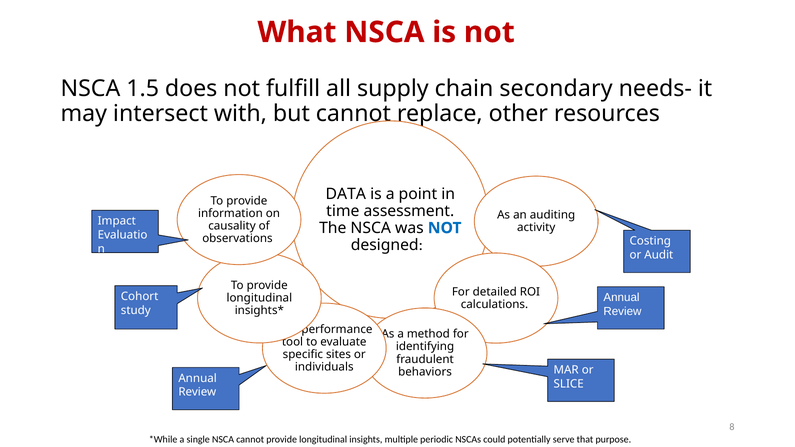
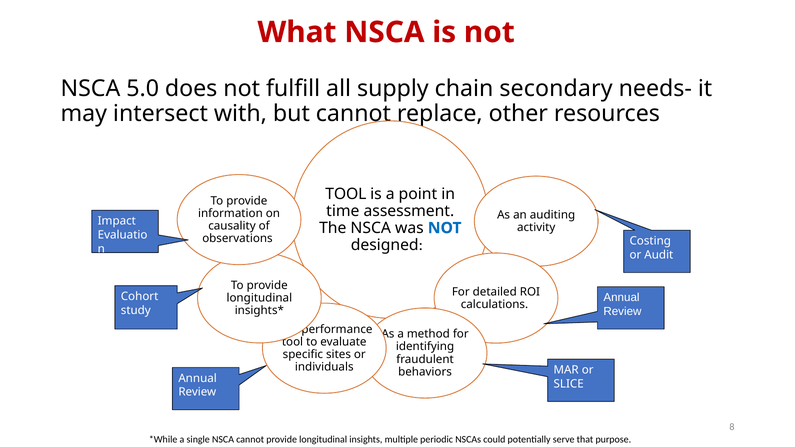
1.5: 1.5 -> 5.0
DATA at (346, 194): DATA -> TOOL
